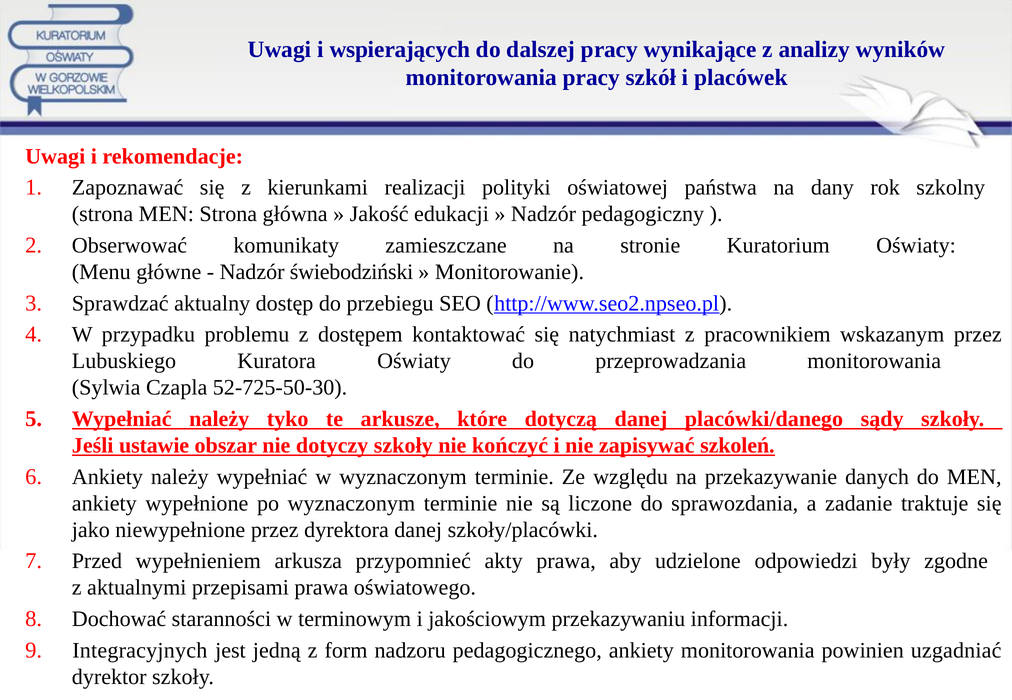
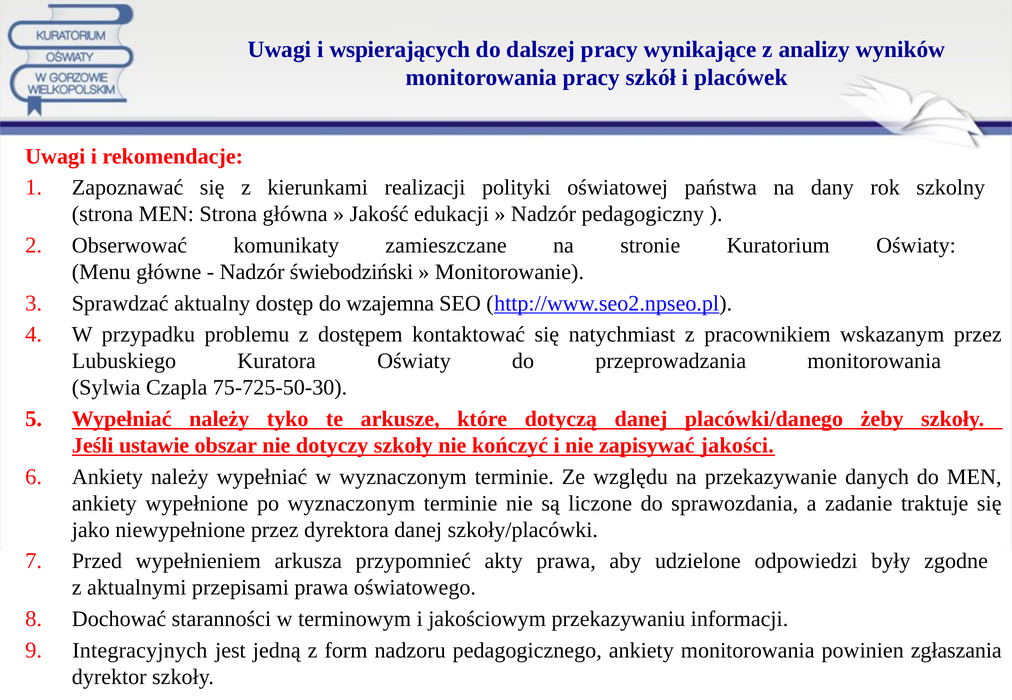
przebiegu: przebiegu -> wzajemna
52-725-50-30: 52-725-50-30 -> 75-725-50-30
sądy: sądy -> żeby
szkoleń: szkoleń -> jakości
uzgadniać: uzgadniać -> zgłaszania
